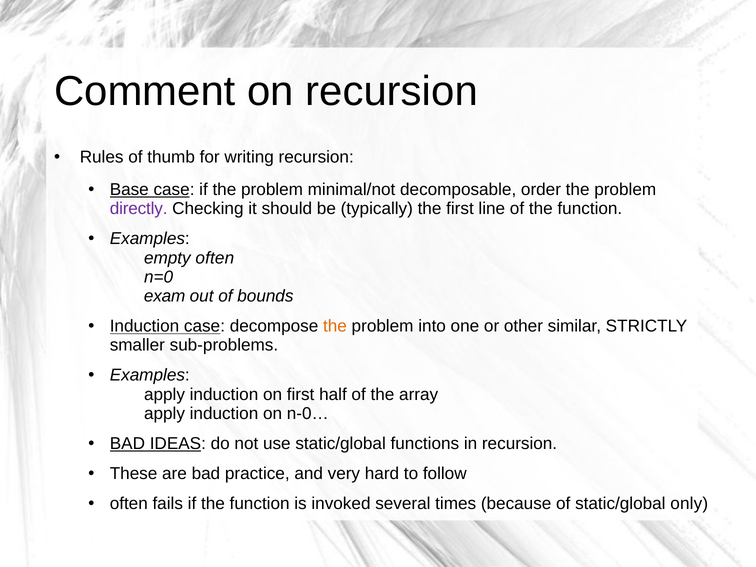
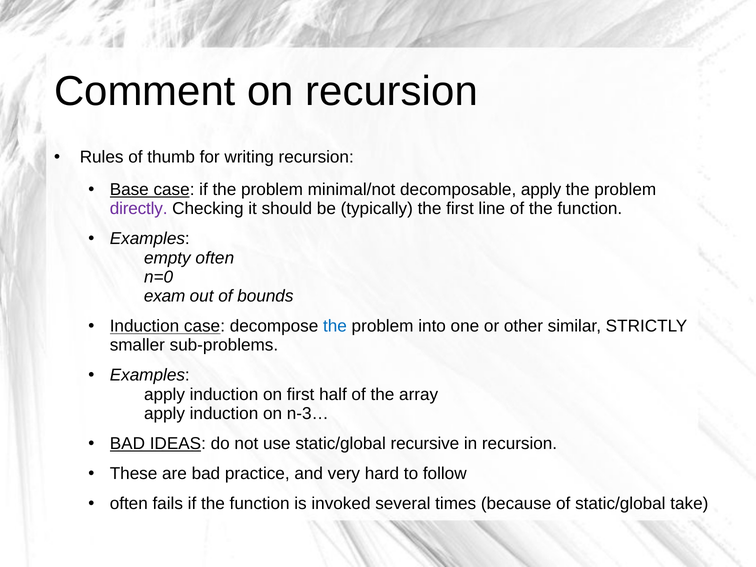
decomposable order: order -> apply
the at (335, 326) colour: orange -> blue
n-0…: n-0… -> n-3…
functions: functions -> recursive
only: only -> take
